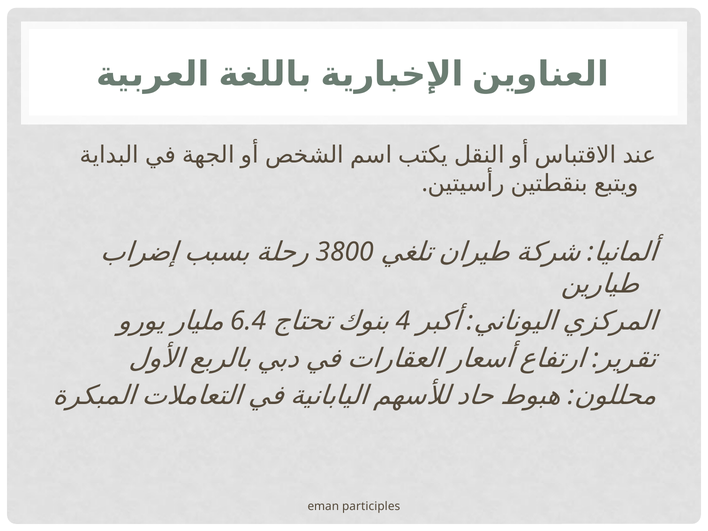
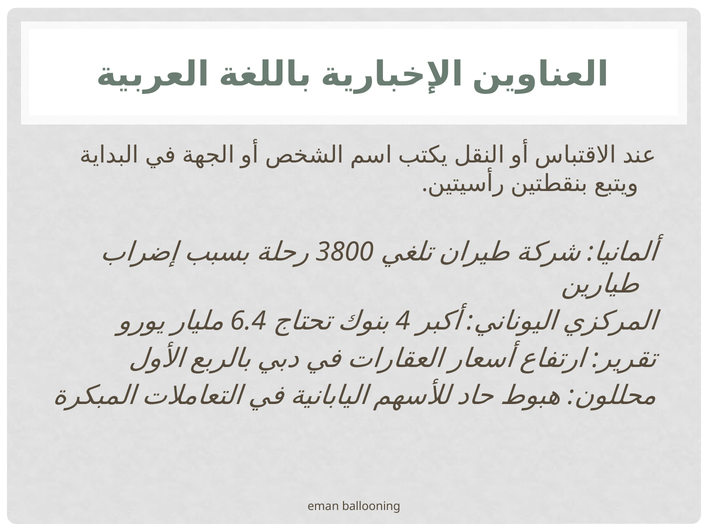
participles: participles -> ballooning
